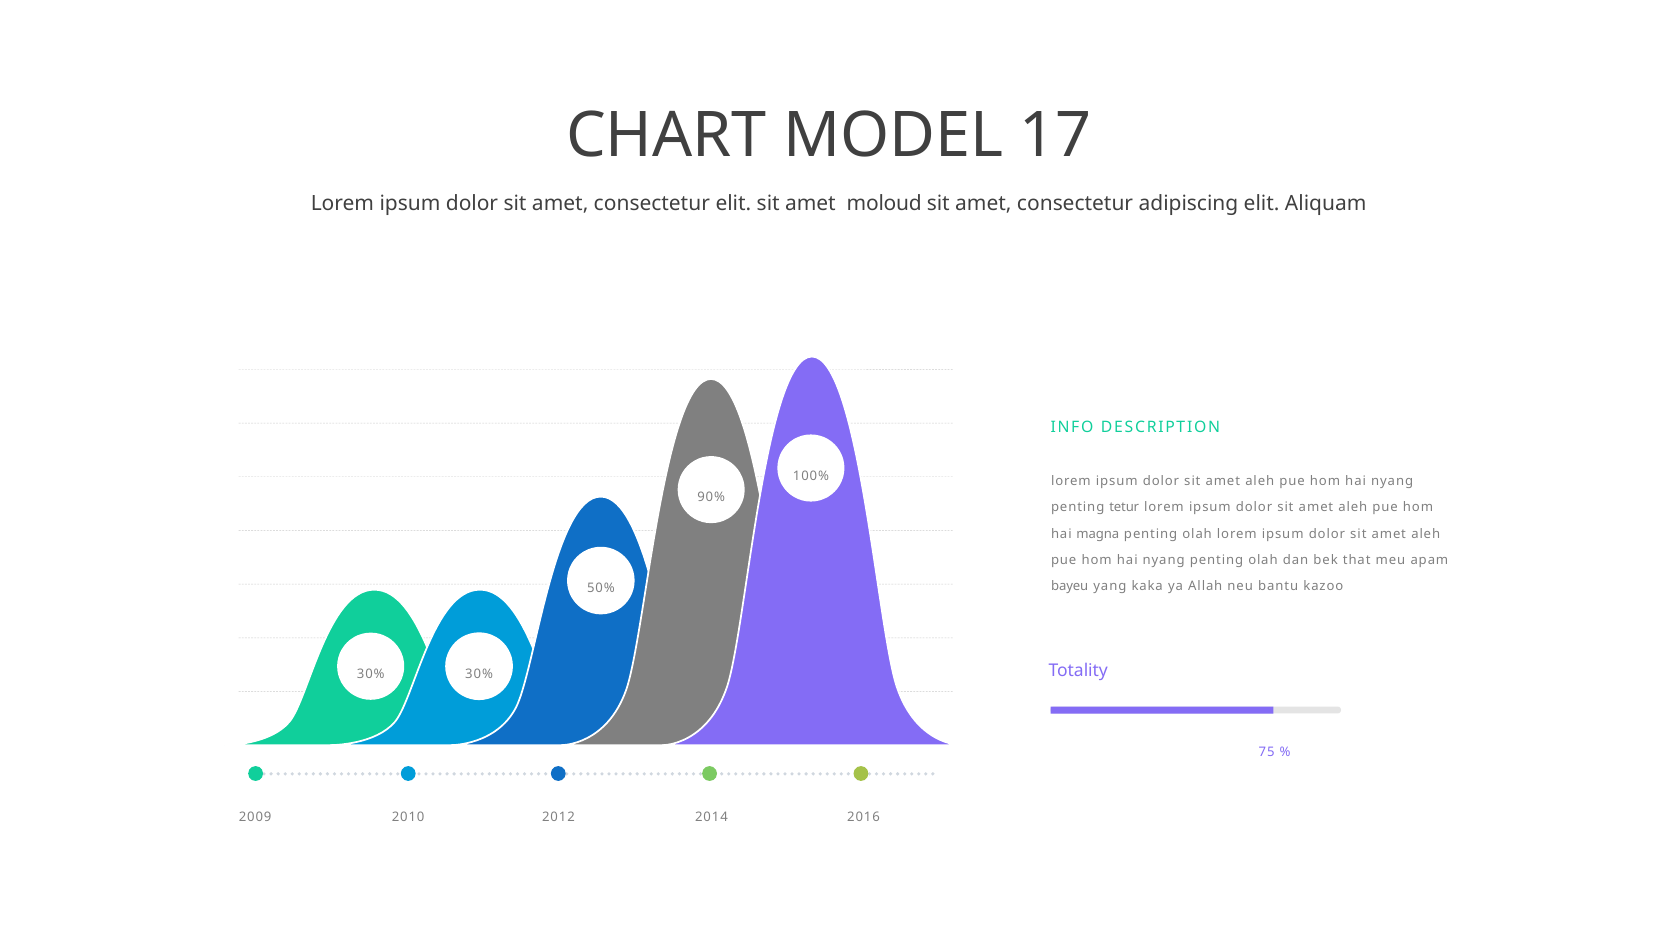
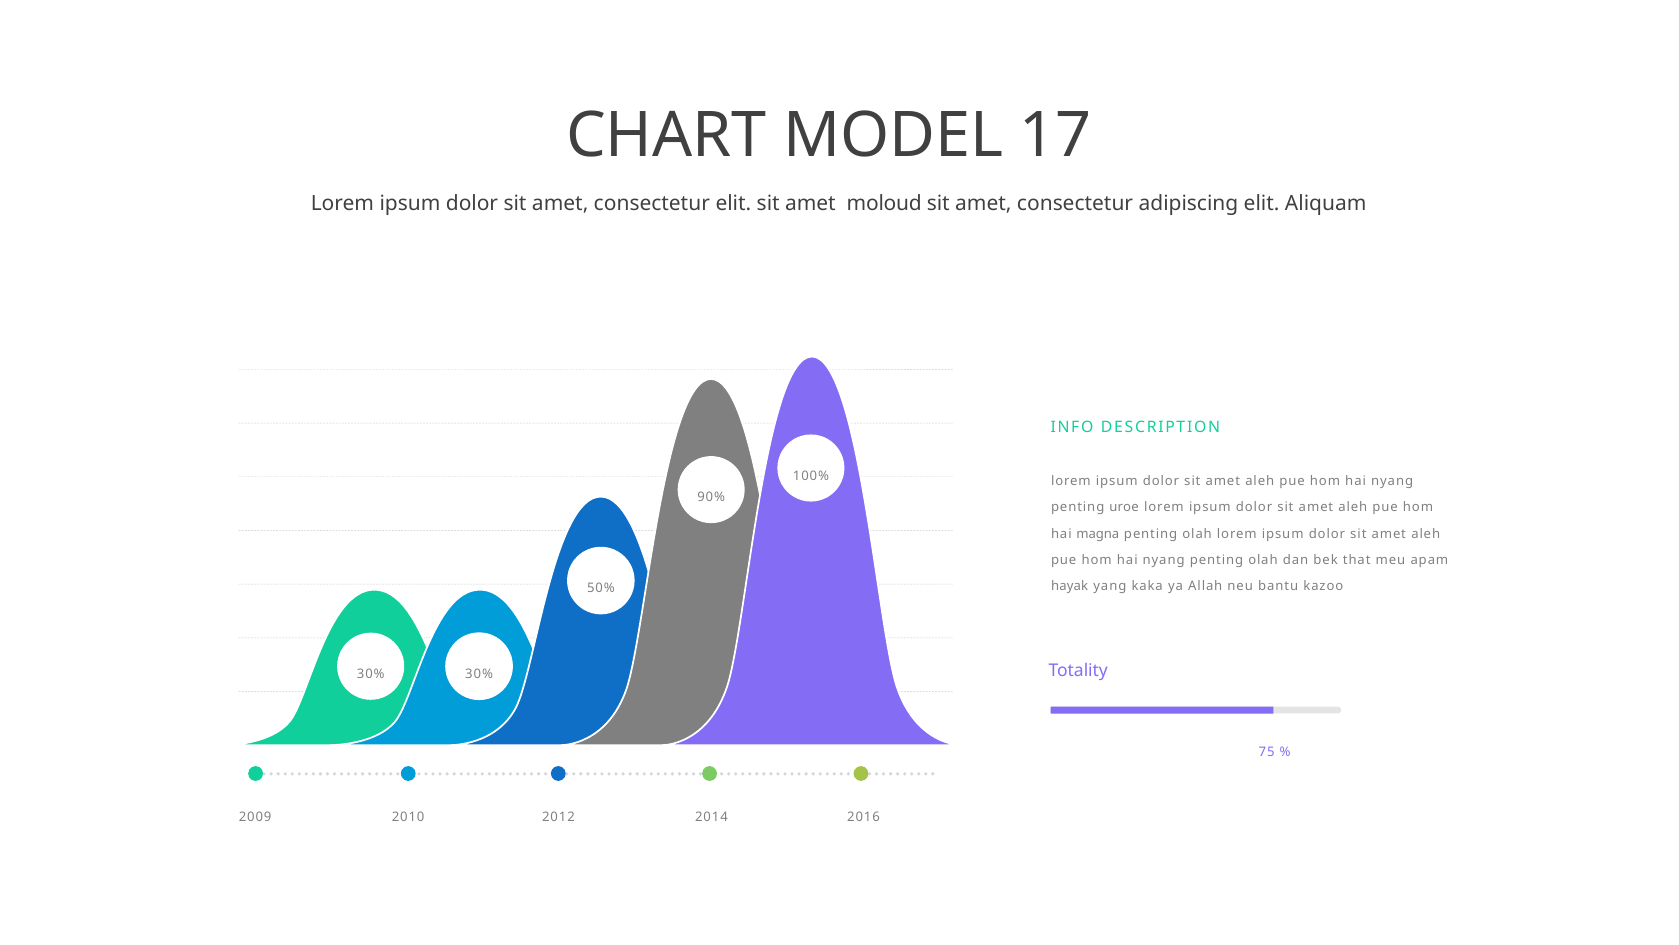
tetur: tetur -> uroe
bayeu: bayeu -> hayak
